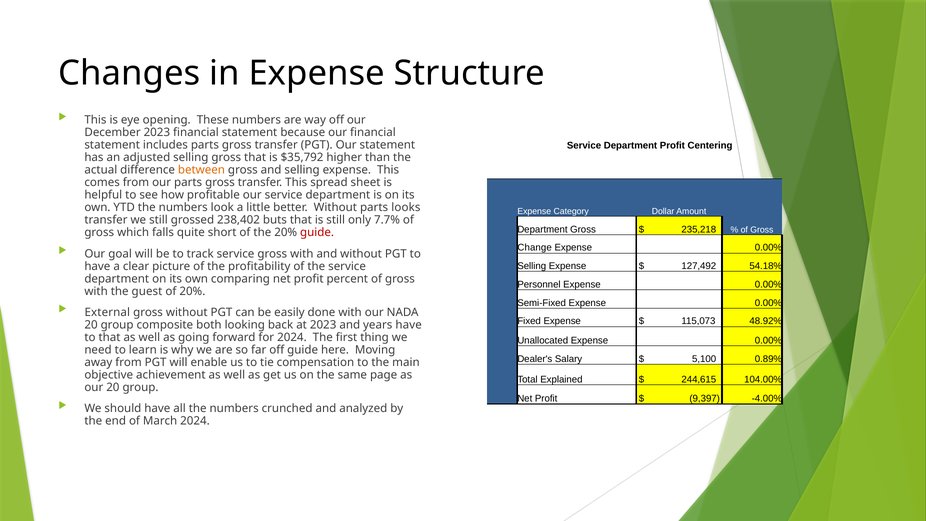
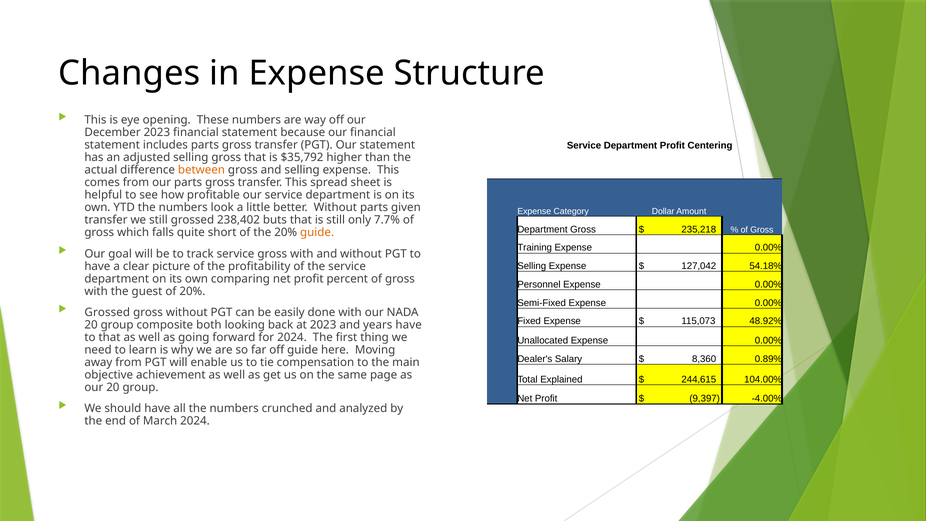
looks: looks -> given
guide at (317, 233) colour: red -> orange
Change: Change -> Training
127,492: 127,492 -> 127,042
External at (107, 312): External -> Grossed
5,100: 5,100 -> 8,360
